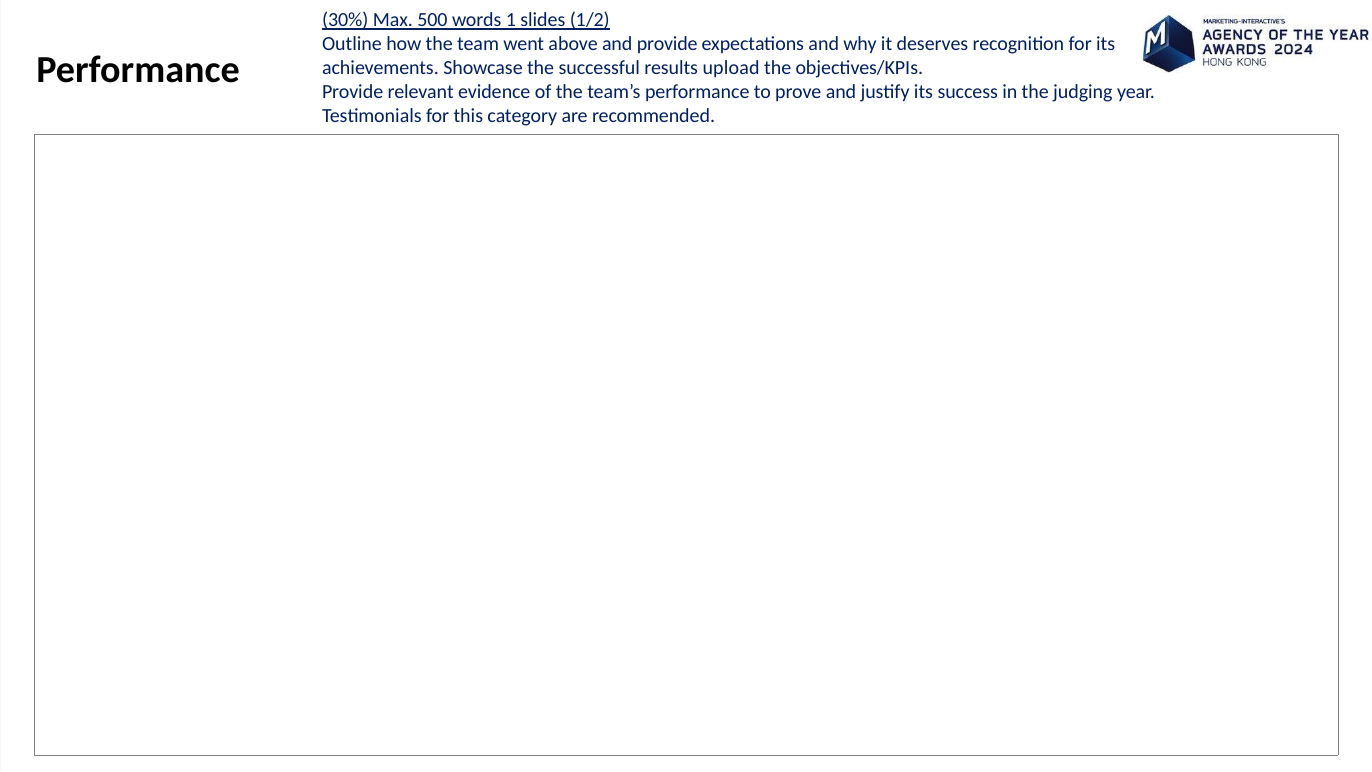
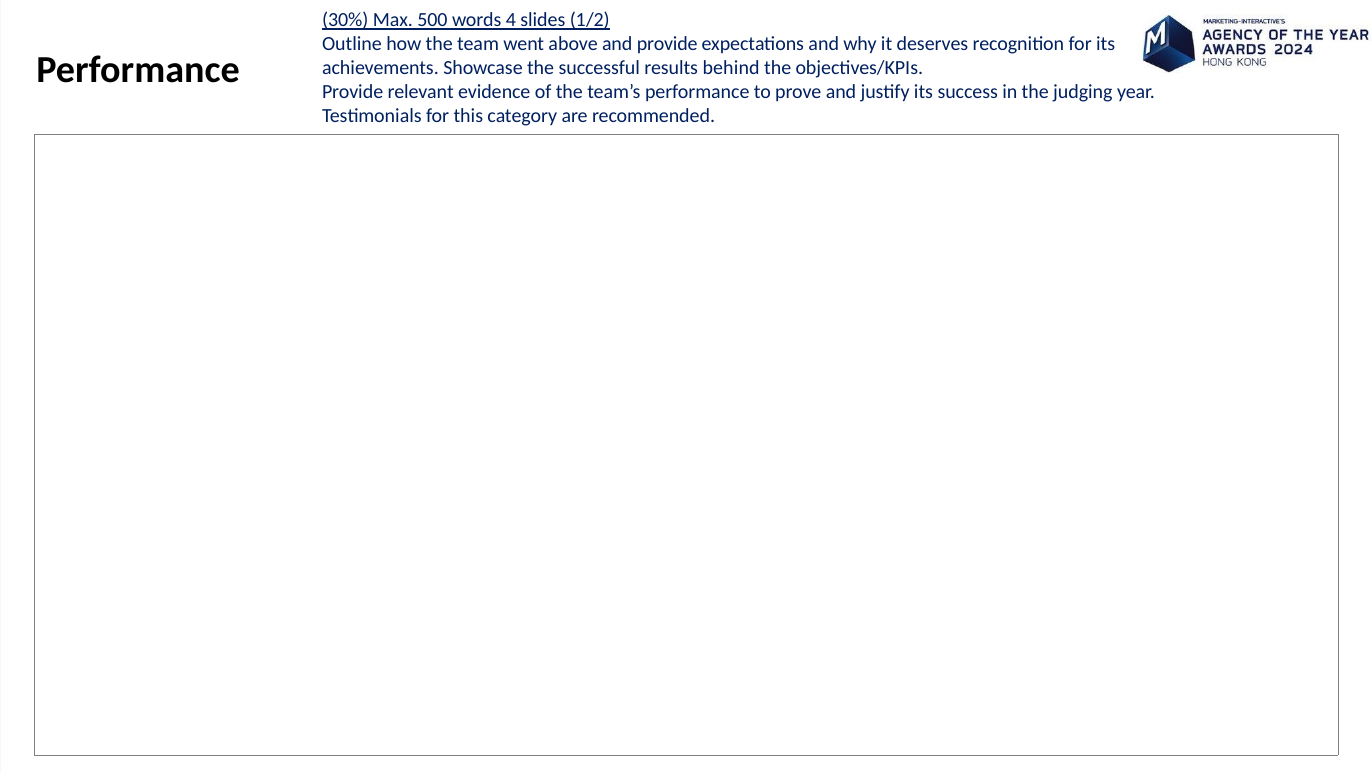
1: 1 -> 4
upload: upload -> behind
